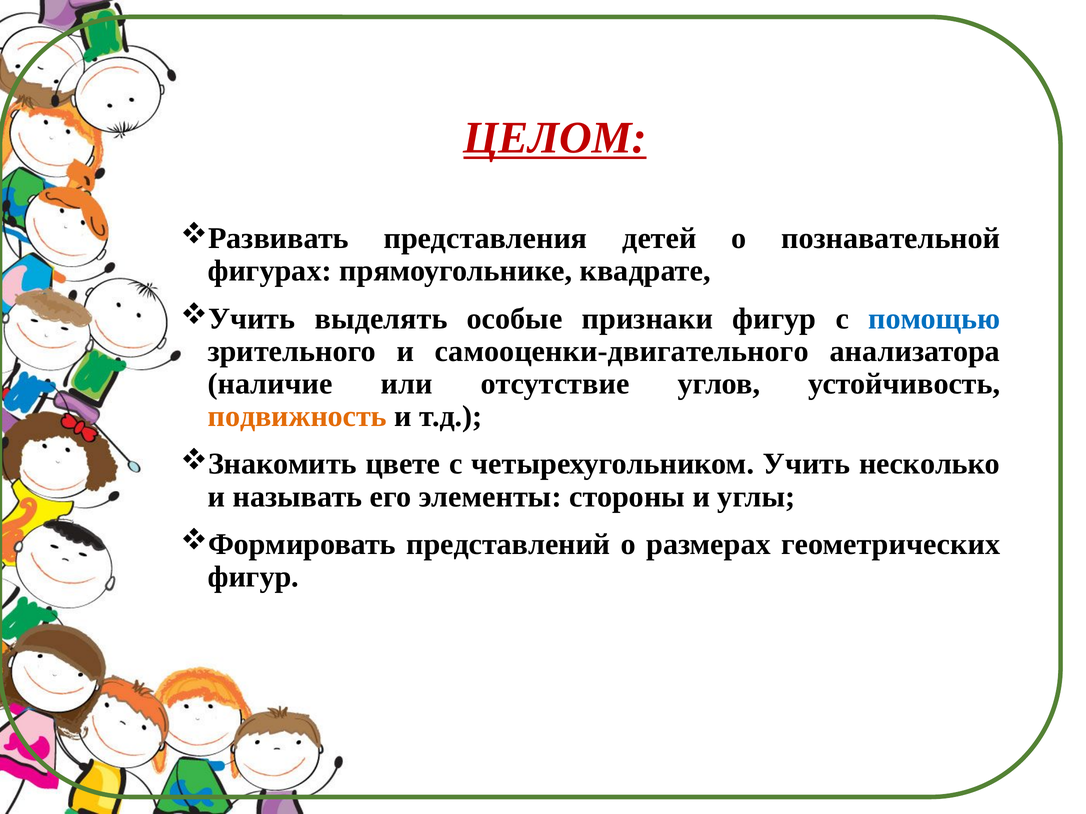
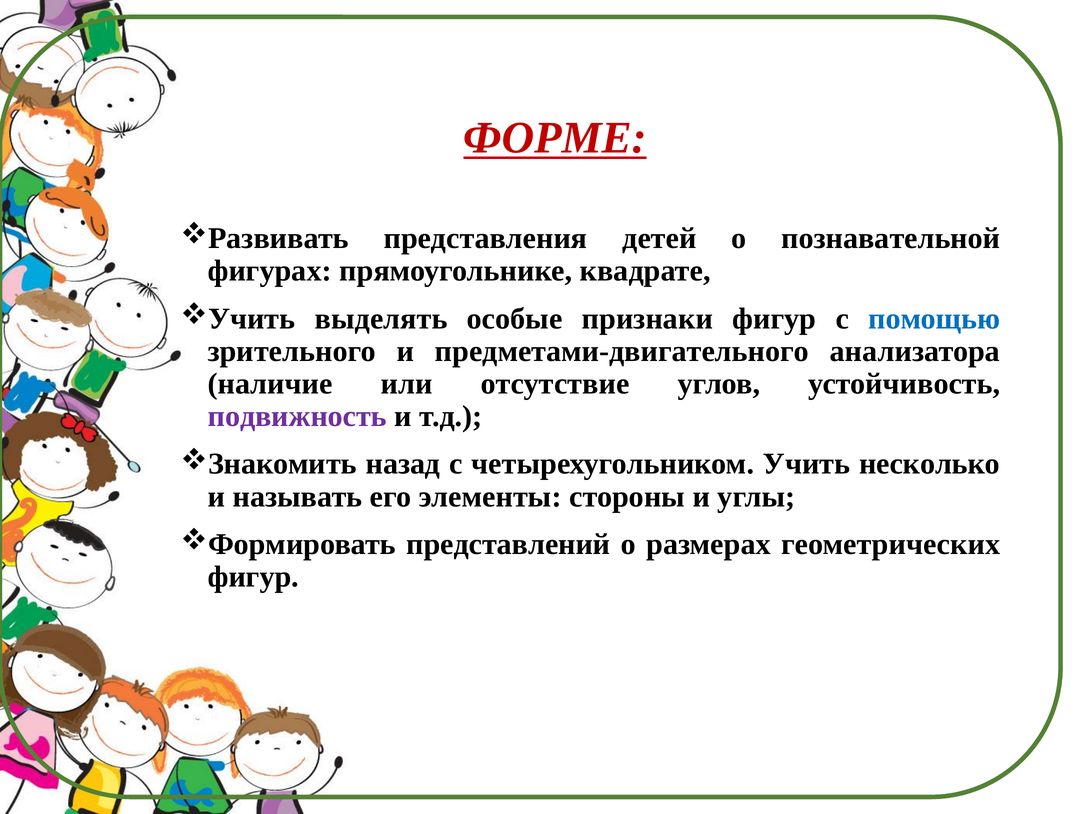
ЦЕЛОМ: ЦЕЛОМ -> ФОРМЕ
самооценки-двигательного: самооценки-двигательного -> предметами-двигательного
подвижность colour: orange -> purple
цвете: цвете -> назад
